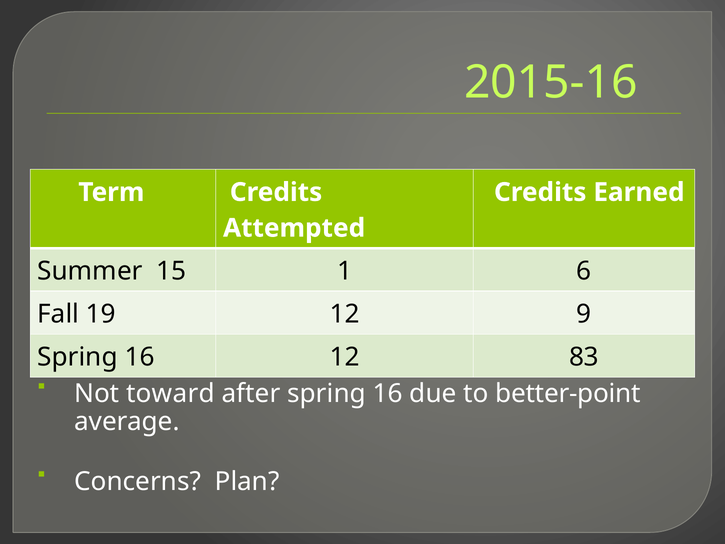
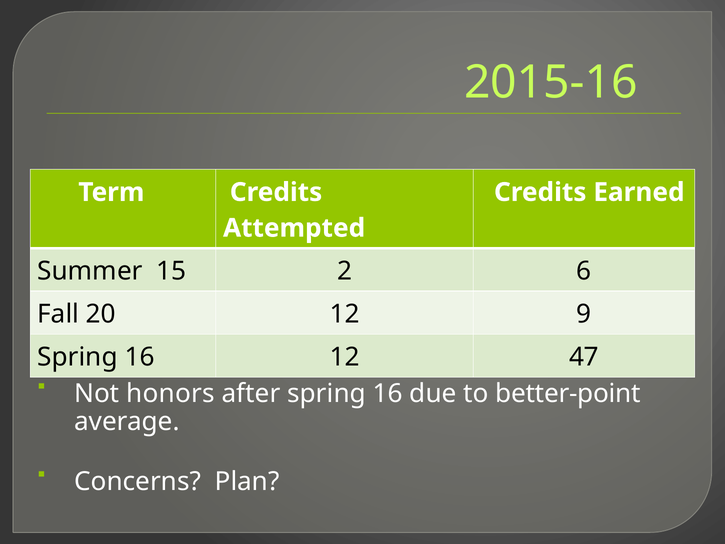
1: 1 -> 2
19: 19 -> 20
83: 83 -> 47
toward: toward -> honors
